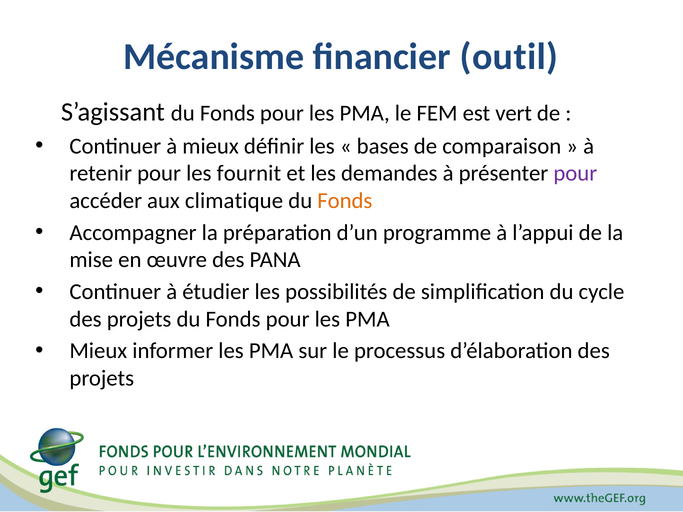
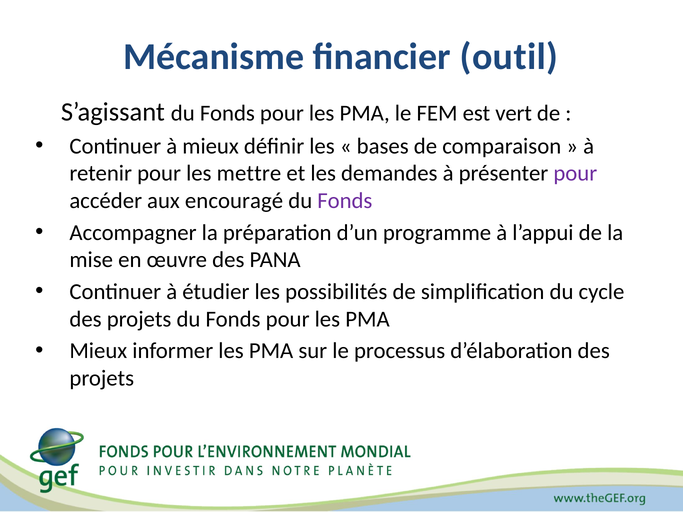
fournit: fournit -> mettre
climatique: climatique -> encouragé
Fonds at (345, 201) colour: orange -> purple
